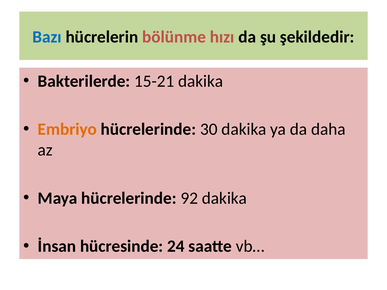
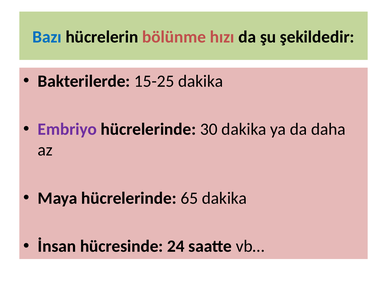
15-21: 15-21 -> 15-25
Embriyo colour: orange -> purple
92: 92 -> 65
